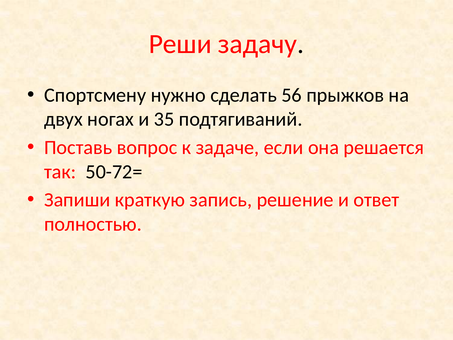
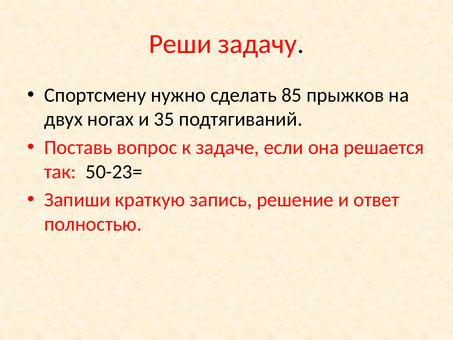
56: 56 -> 85
50-72=: 50-72= -> 50-23=
